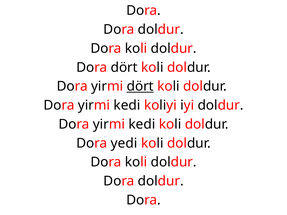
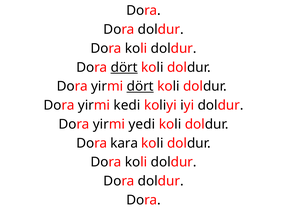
dört at (124, 67) underline: none -> present
kedi at (142, 124): kedi -> yedi
yedi: yedi -> kara
